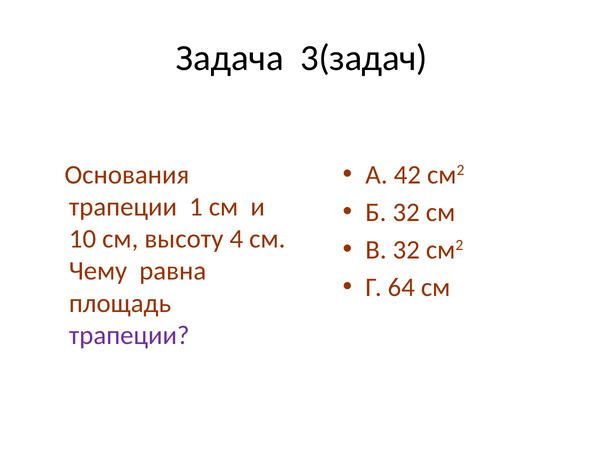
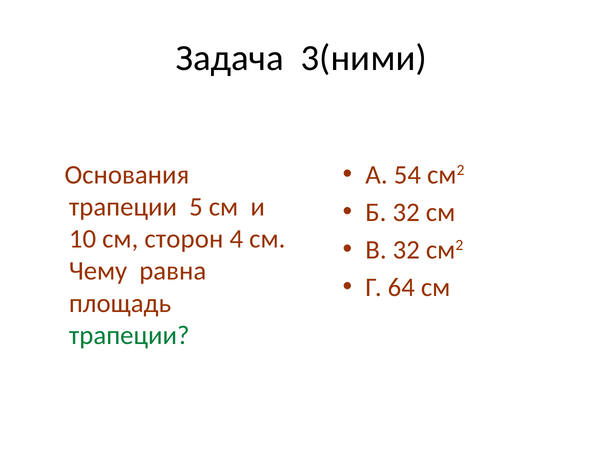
3(задач: 3(задач -> 3(ними
42: 42 -> 54
1: 1 -> 5
высоту: высоту -> сторон
трапеции at (129, 336) colour: purple -> green
